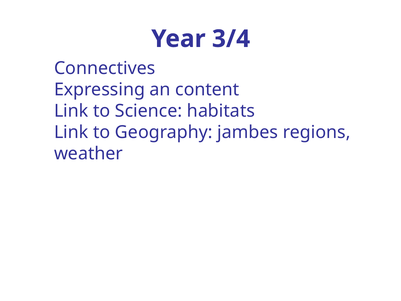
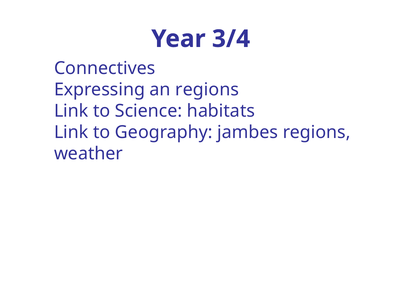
an content: content -> regions
